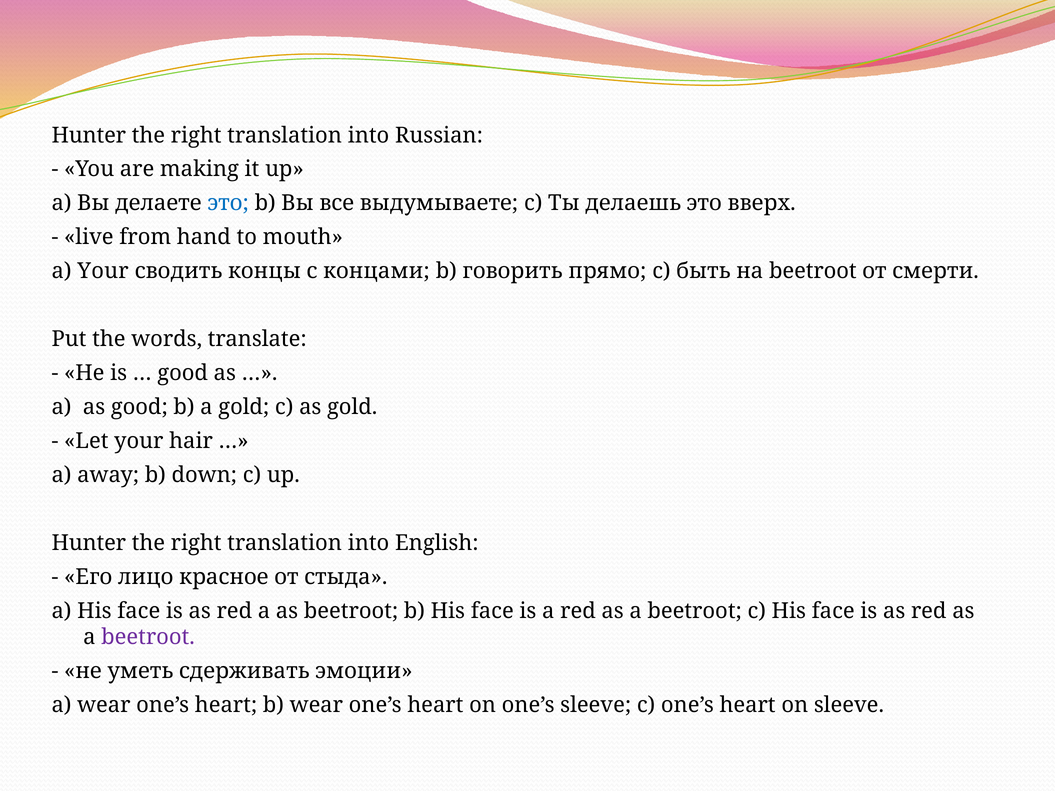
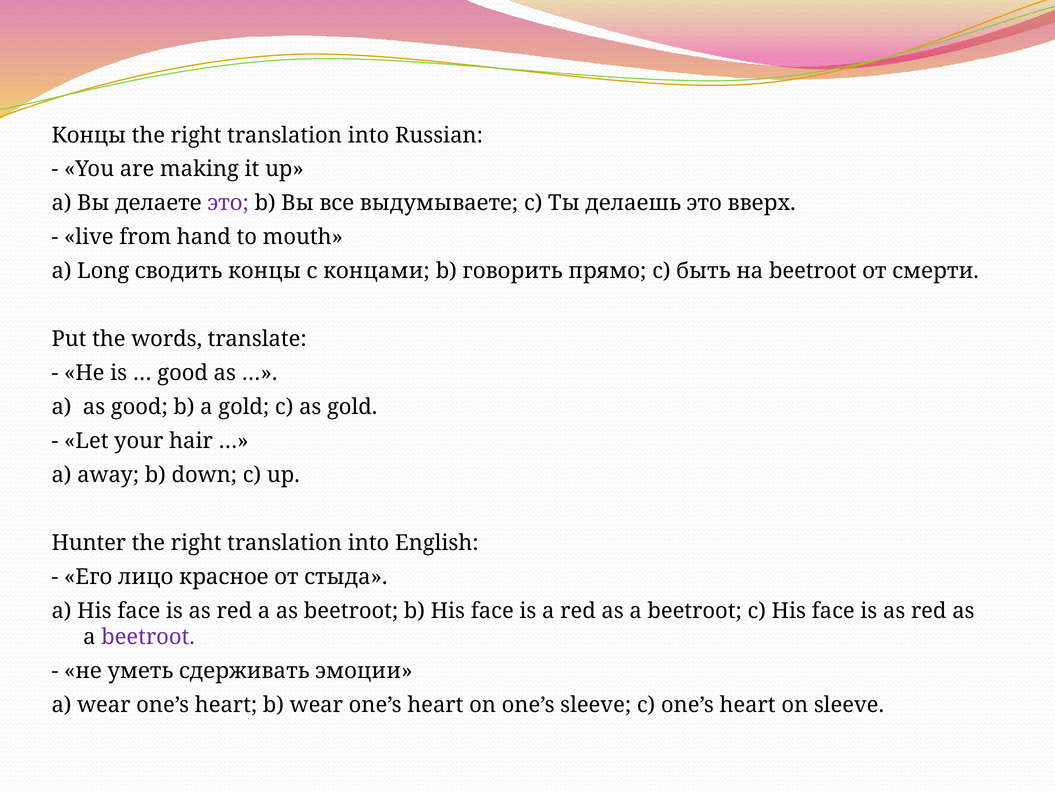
Hunter at (89, 135): Hunter -> Концы
это at (228, 203) colour: blue -> purple
a Your: Your -> Long
